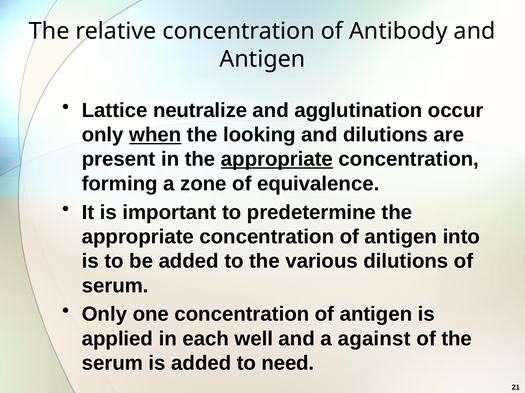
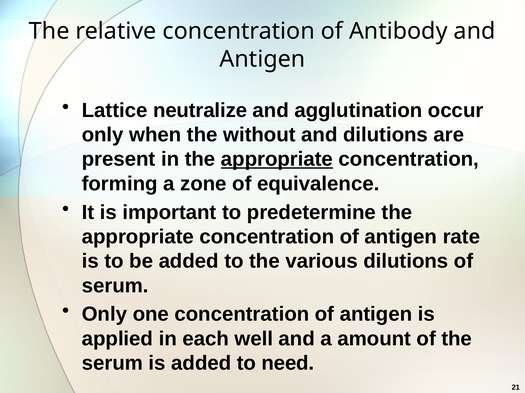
when underline: present -> none
looking: looking -> without
into: into -> rate
against: against -> amount
